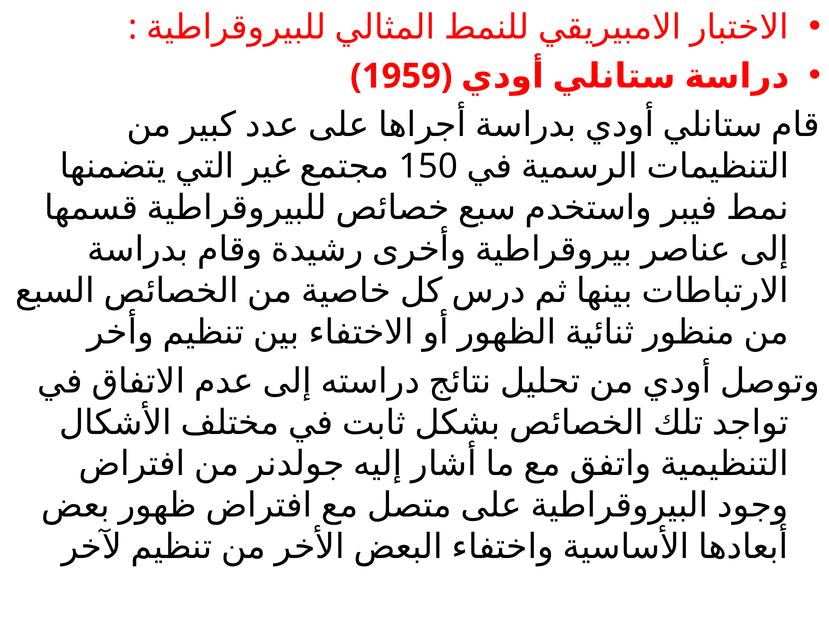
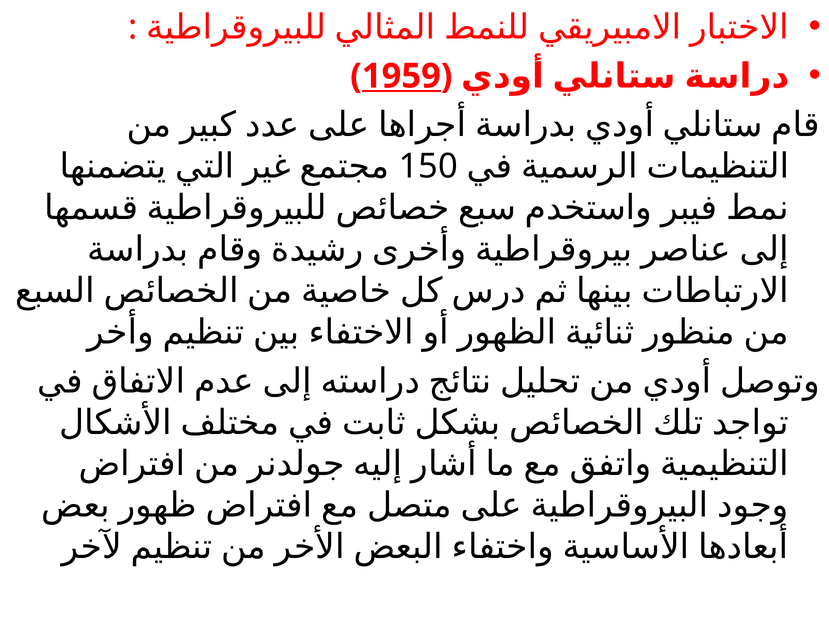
1959 underline: none -> present
